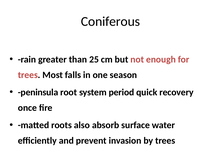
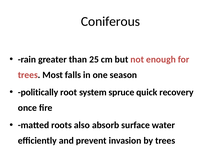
peninsula: peninsula -> politically
period: period -> spruce
